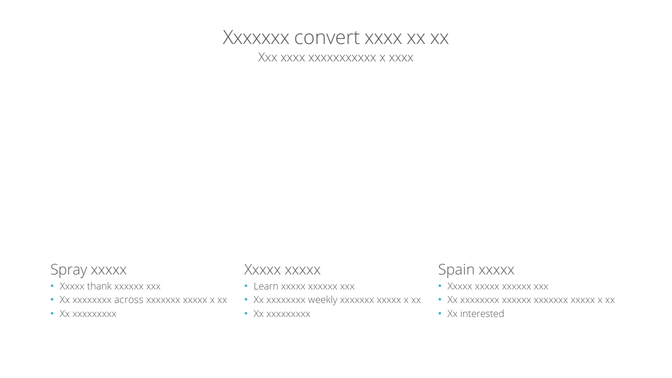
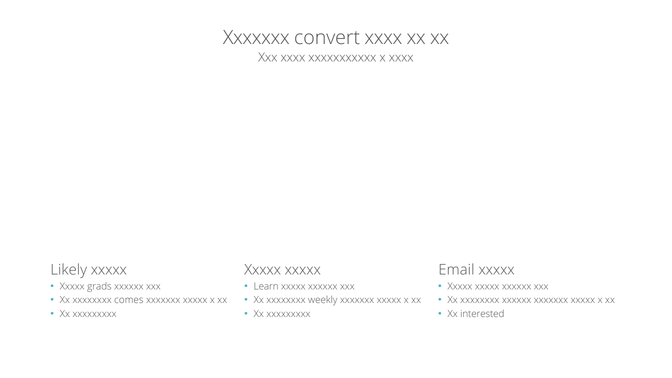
Spray: Spray -> Likely
Spain: Spain -> Email
thank: thank -> grads
across: across -> comes
